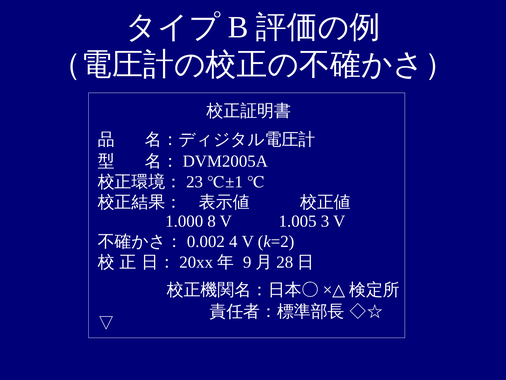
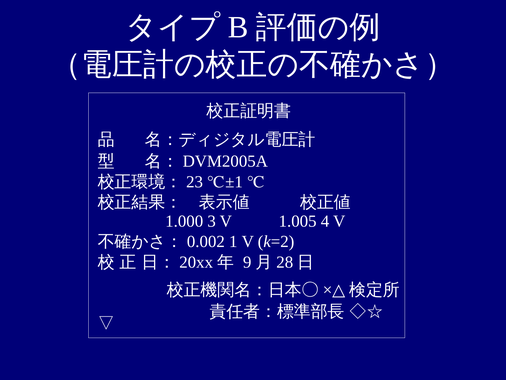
8: 8 -> 3
3: 3 -> 4
4: 4 -> 1
